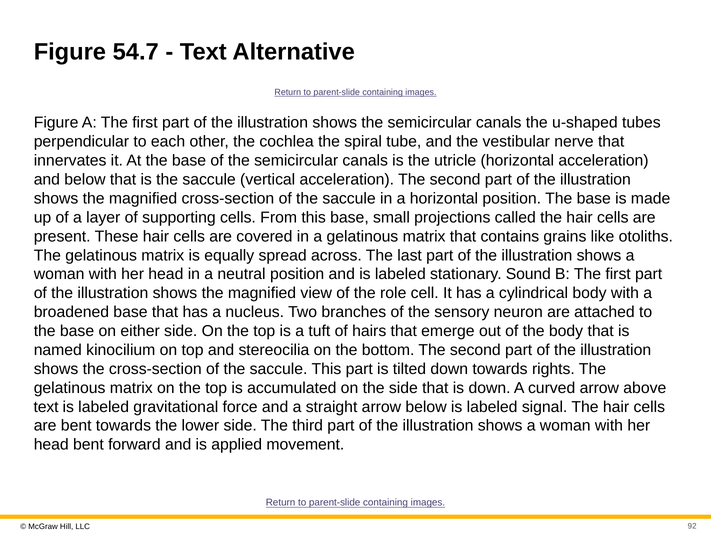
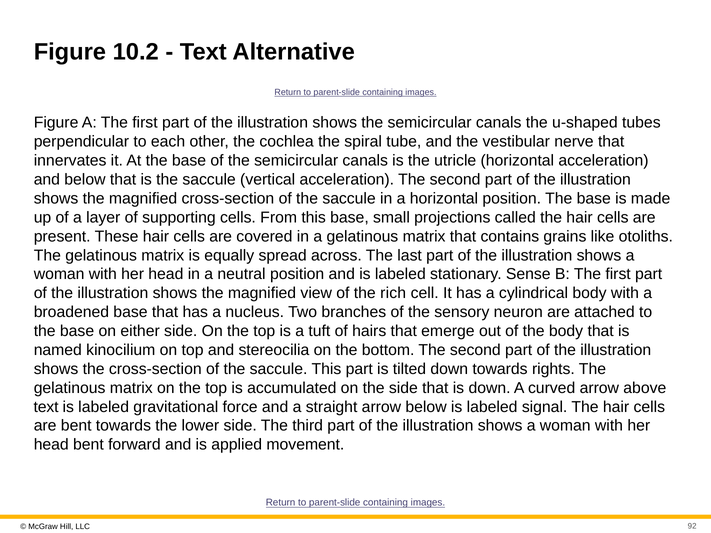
54.7: 54.7 -> 10.2
Sound: Sound -> Sense
role: role -> rich
